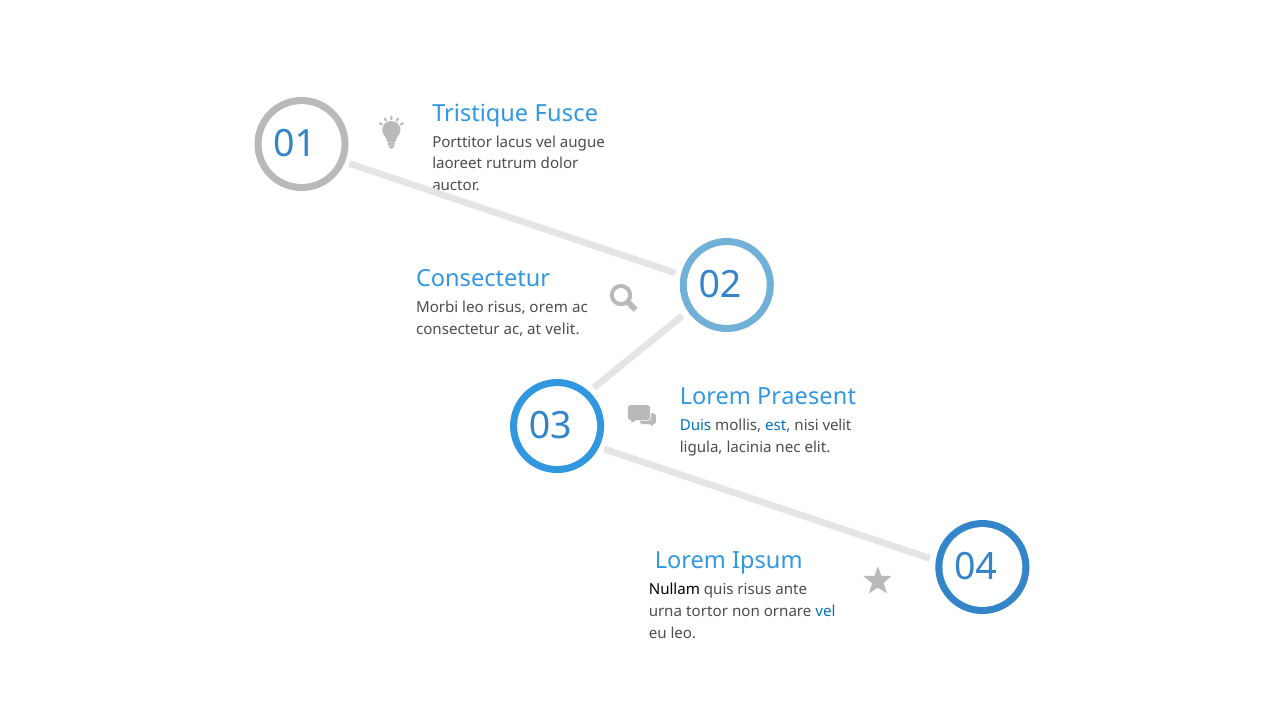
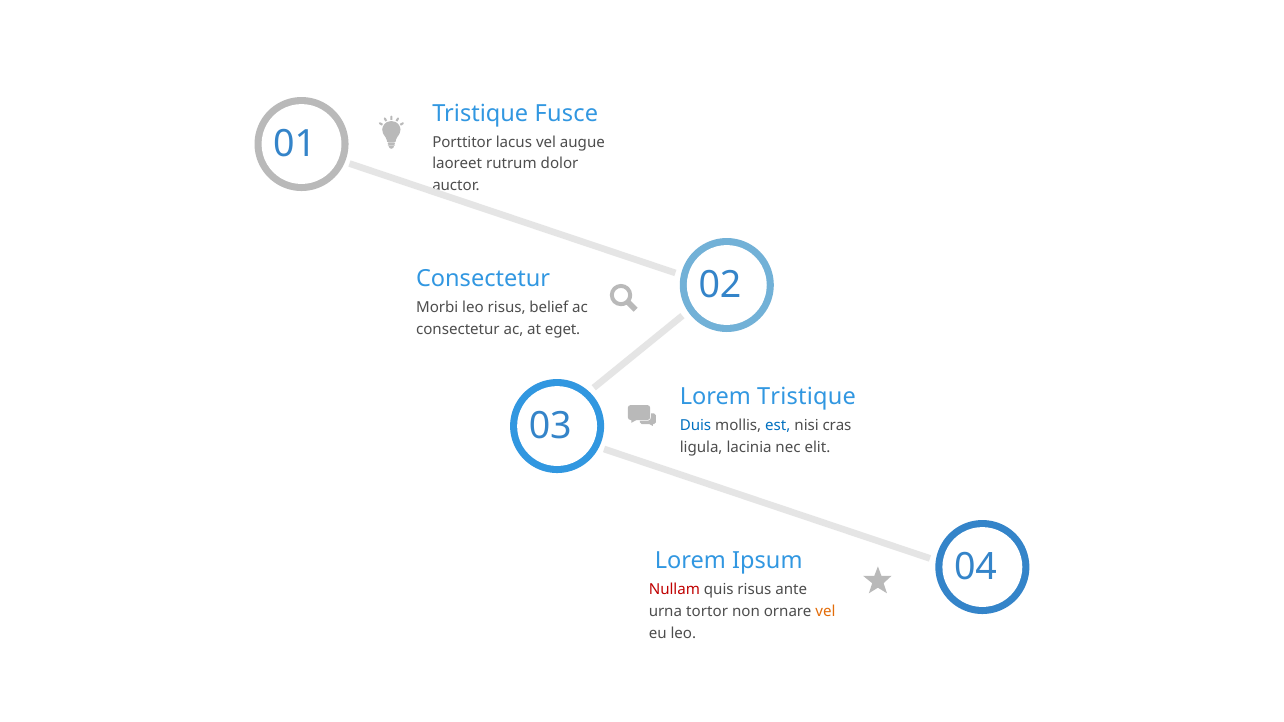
orem: orem -> belief
at velit: velit -> eget
Lorem Praesent: Praesent -> Tristique
nisi velit: velit -> cras
Nullam colour: black -> red
vel at (825, 612) colour: blue -> orange
